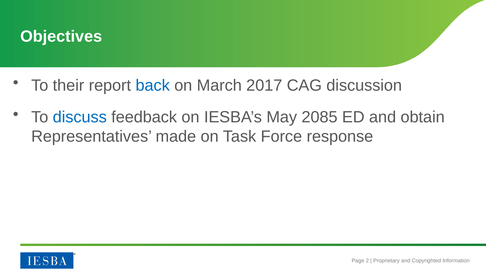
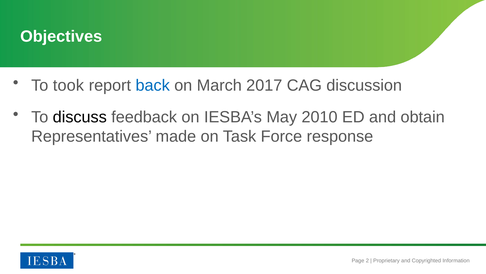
their: their -> took
discuss colour: blue -> black
2085: 2085 -> 2010
